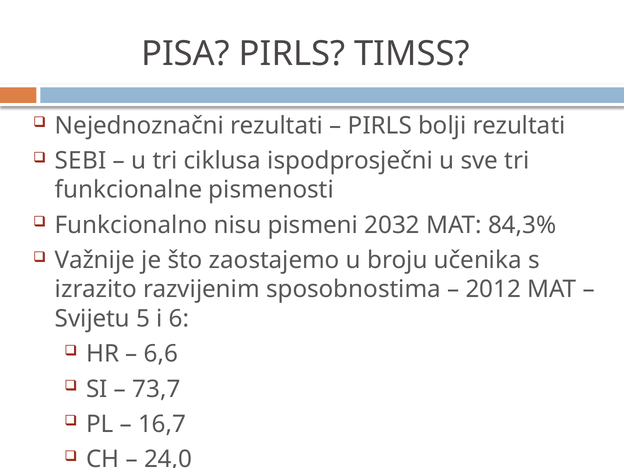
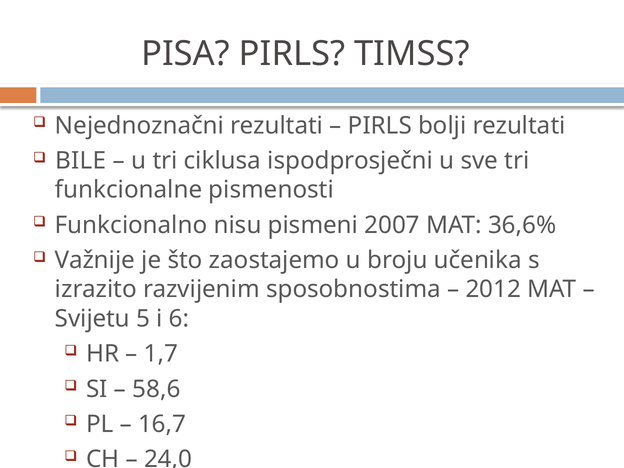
SEBI: SEBI -> BILE
2032: 2032 -> 2007
84,3%: 84,3% -> 36,6%
6,6: 6,6 -> 1,7
73,7: 73,7 -> 58,6
